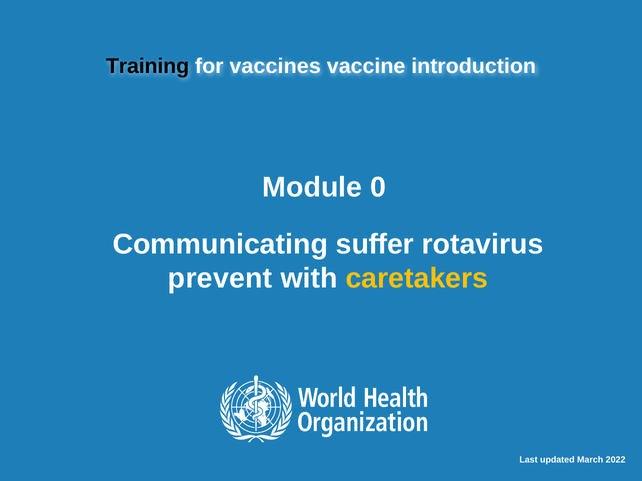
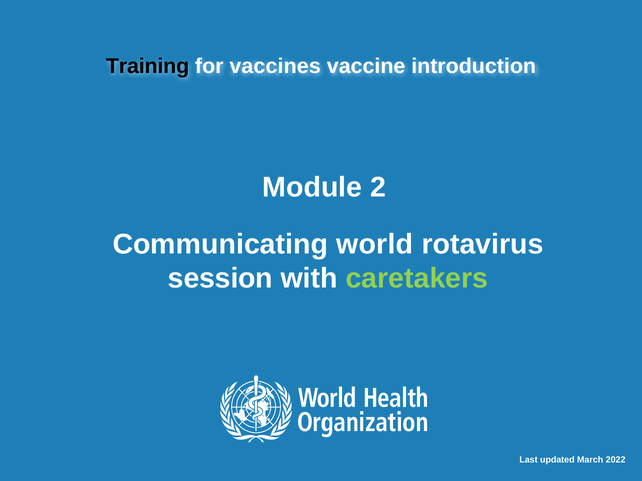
0: 0 -> 2
suffer: suffer -> world
prevent: prevent -> session
caretakers colour: yellow -> light green
